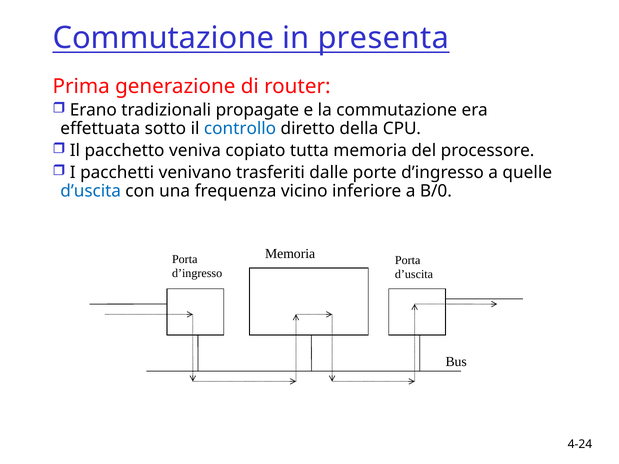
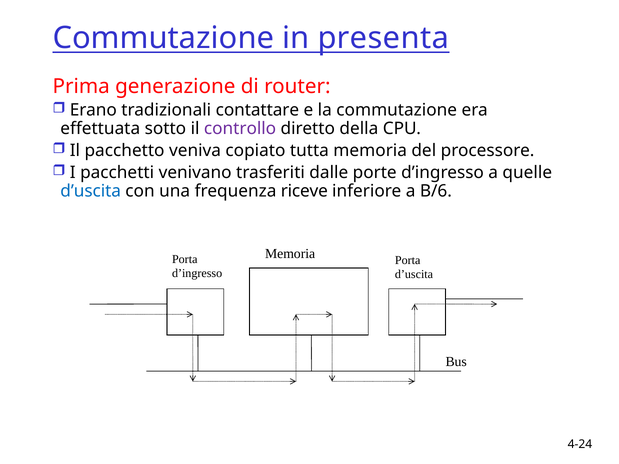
propagate: propagate -> contattare
controllo colour: blue -> purple
vicino: vicino -> riceve
B/0: B/0 -> B/6
